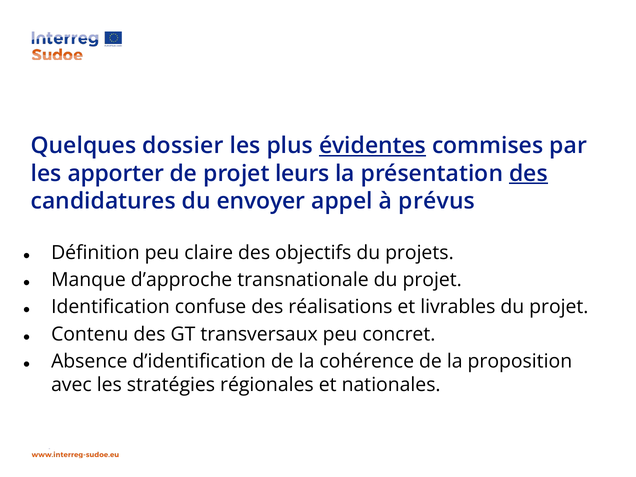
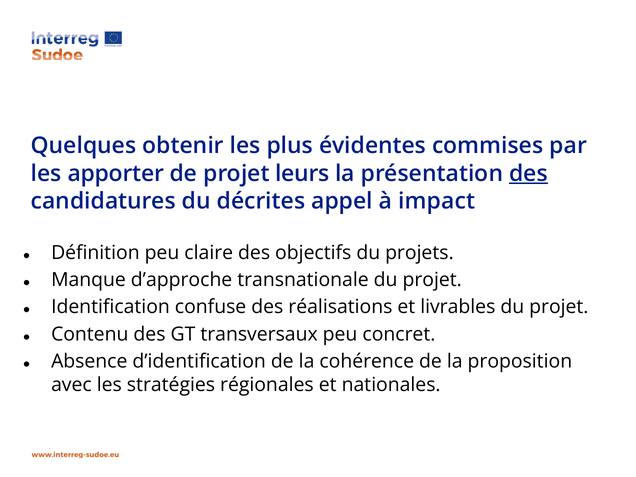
dossier: dossier -> obtenir
évidentes underline: present -> none
envoyer: envoyer -> décrites
prévus: prévus -> impact
